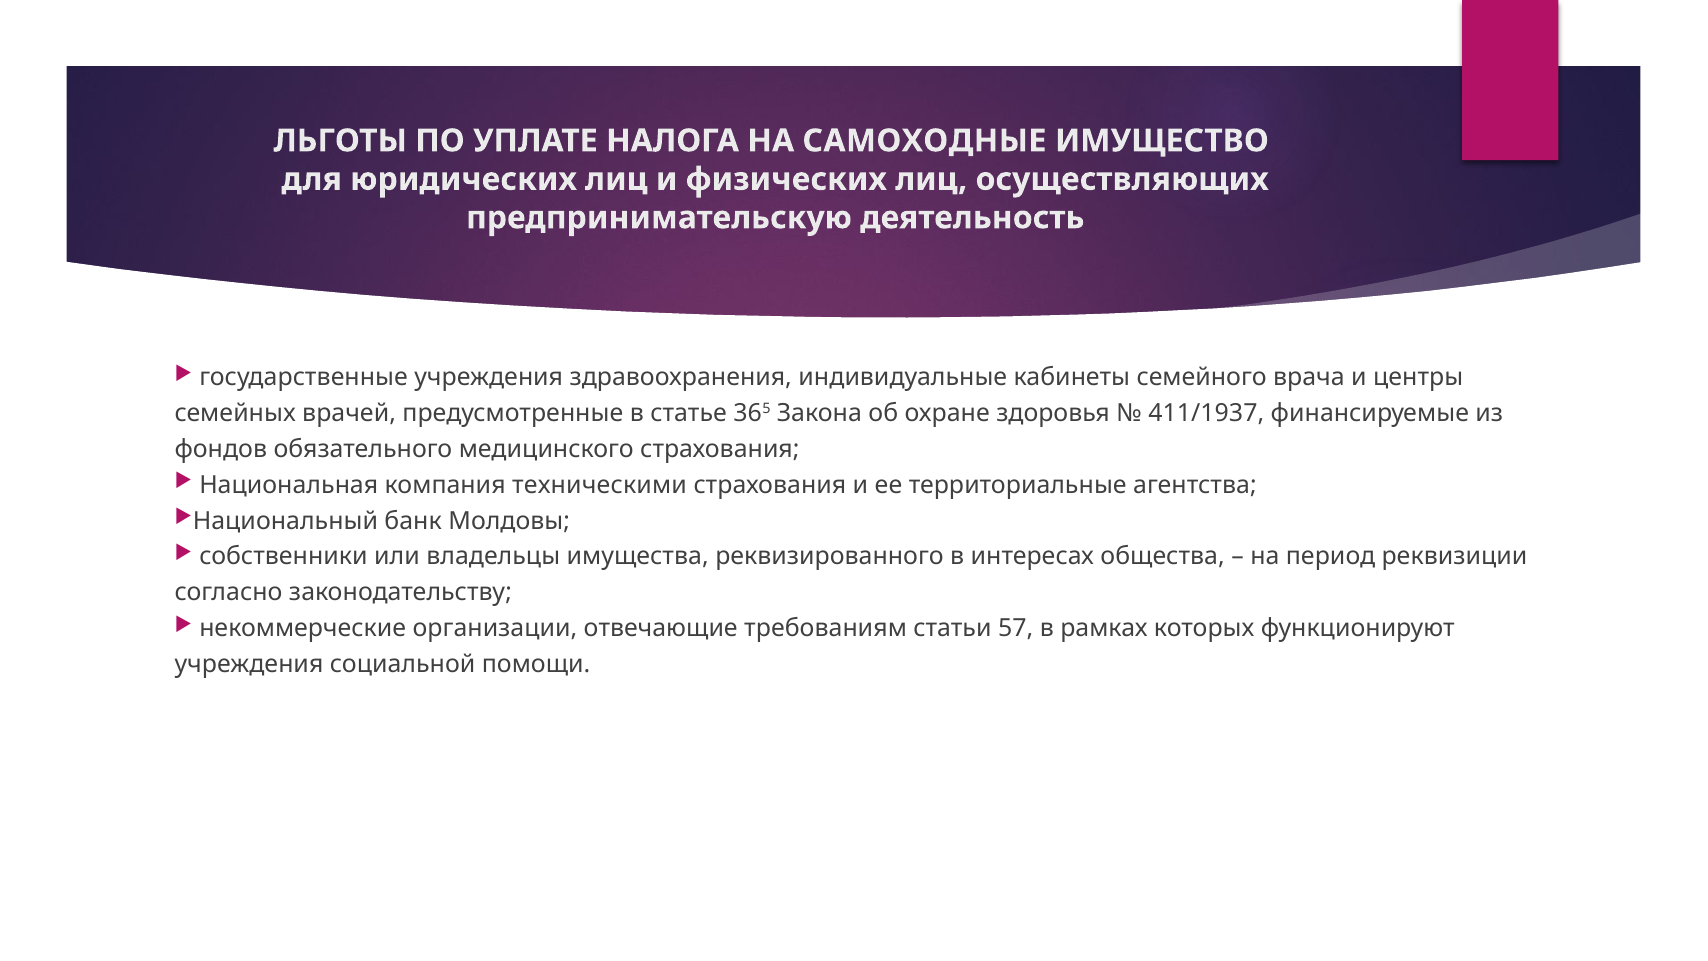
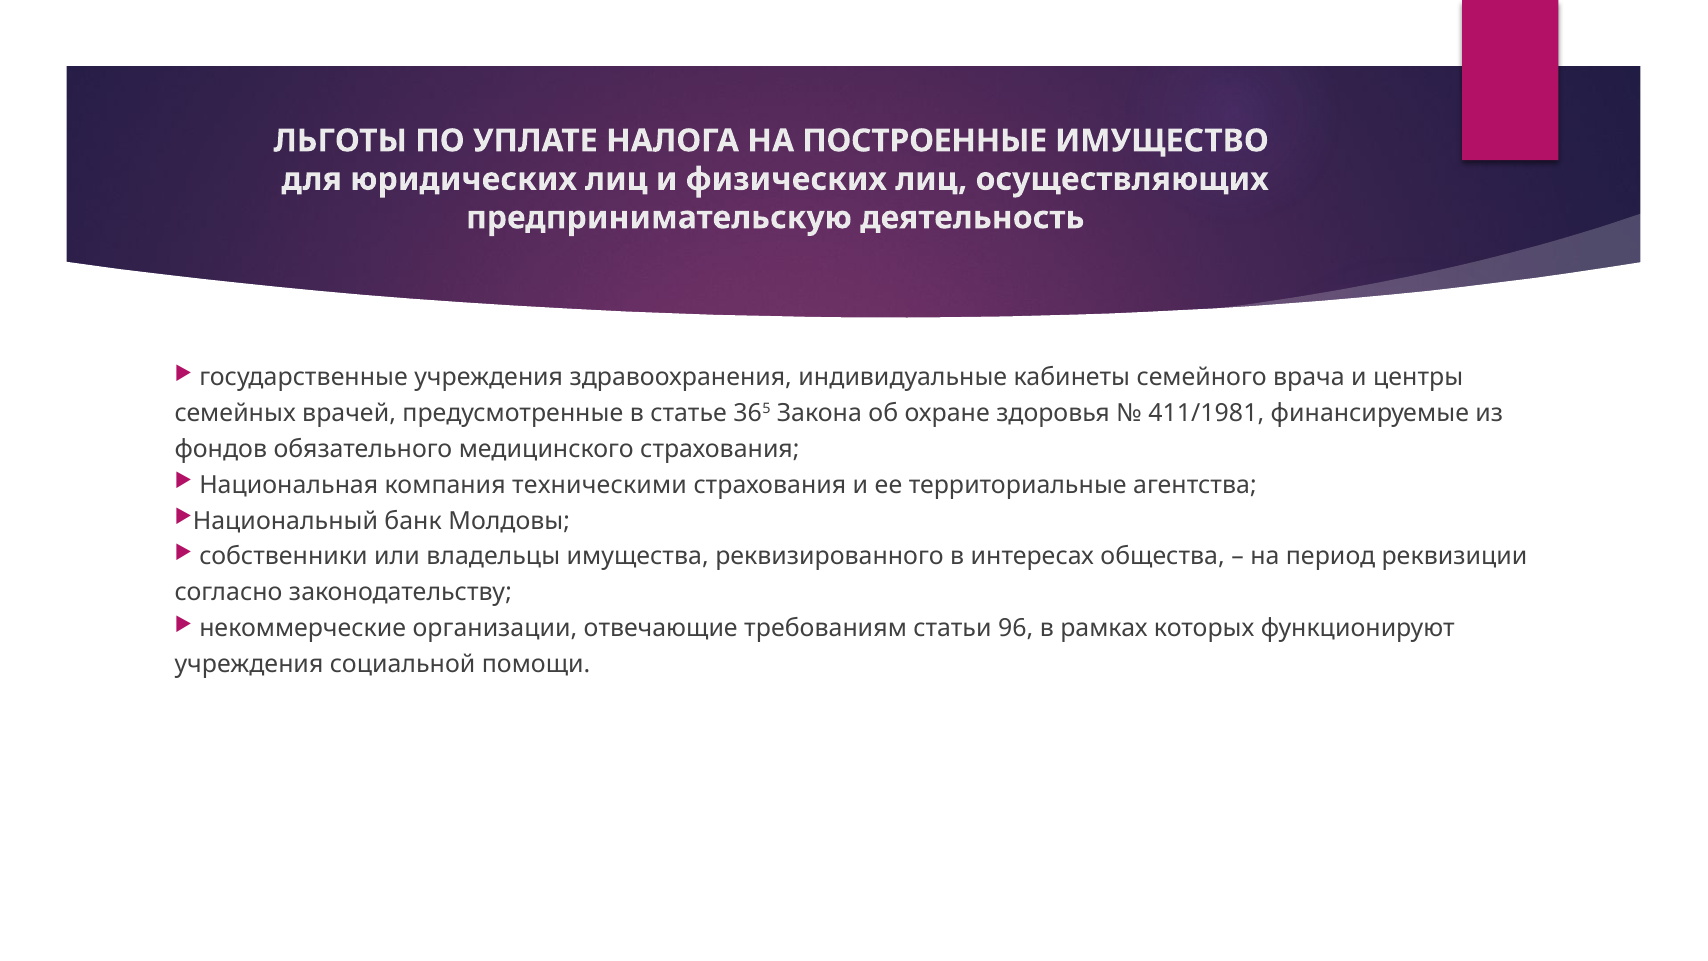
САМОХОДНЫЕ: САМОХОДНЫЕ -> ПОСТРОЕННЫЕ
411/1937: 411/1937 -> 411/1981
57: 57 -> 96
